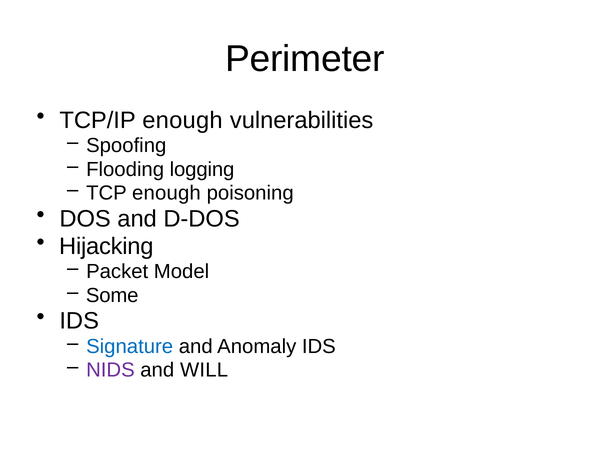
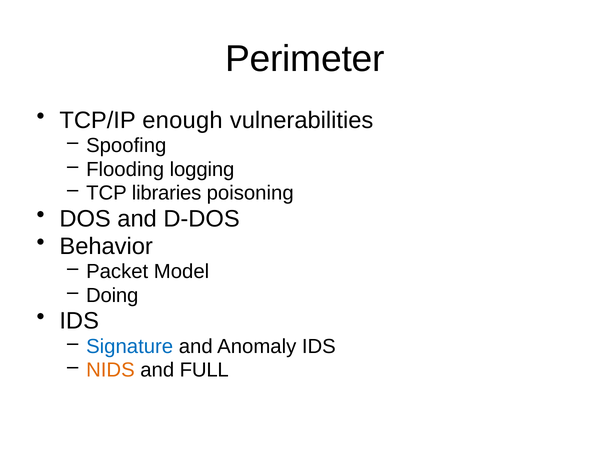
TCP enough: enough -> libraries
Hijacking: Hijacking -> Behavior
Some: Some -> Doing
NIDS colour: purple -> orange
WILL: WILL -> FULL
